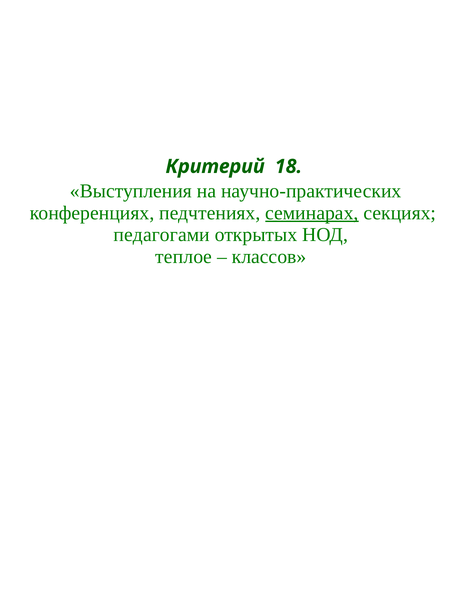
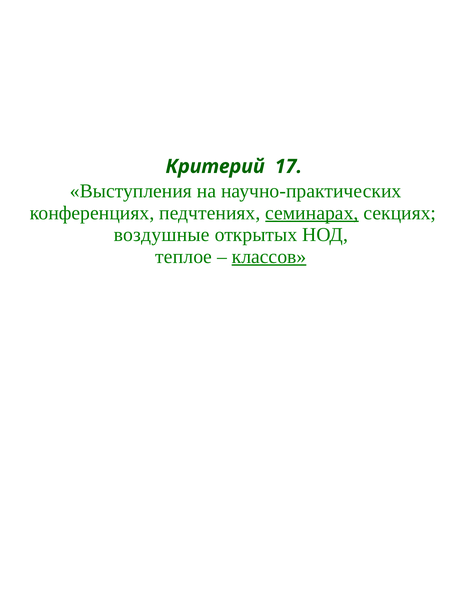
18: 18 -> 17
педагогами: педагогами -> воздушные
классов underline: none -> present
